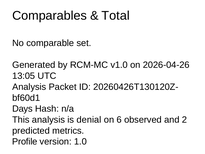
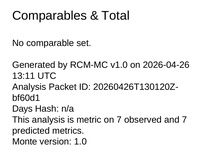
13:05: 13:05 -> 13:11
denial: denial -> metric
on 6: 6 -> 7
and 2: 2 -> 7
Profile: Profile -> Monte
